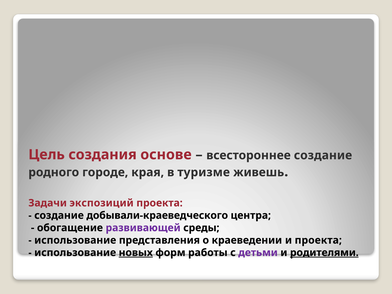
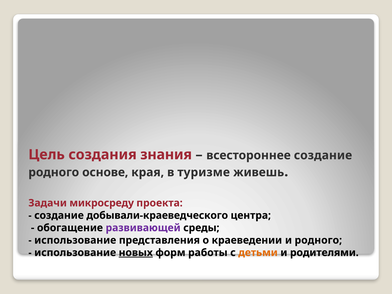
основе: основе -> знания
городе: городе -> основе
экспозиций: экспозиций -> микросреду
и проекта: проекта -> родного
детьми colour: purple -> orange
родителями underline: present -> none
